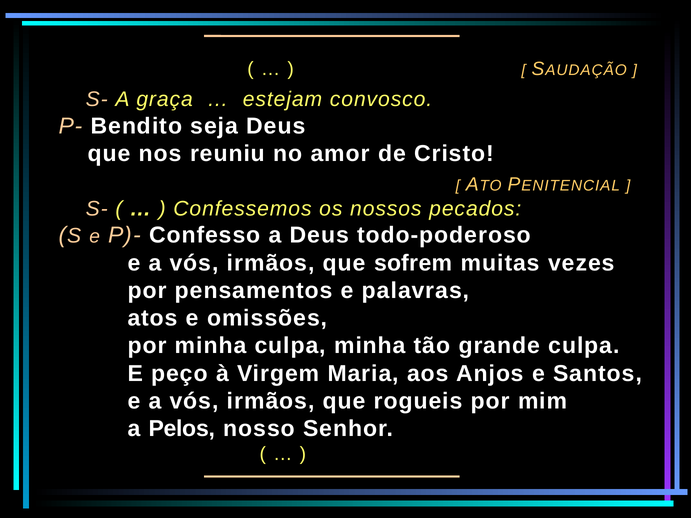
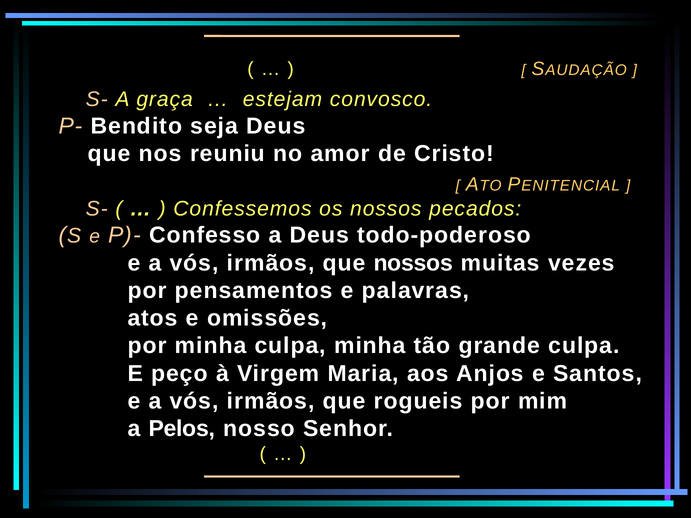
que sofrem: sofrem -> nossos
